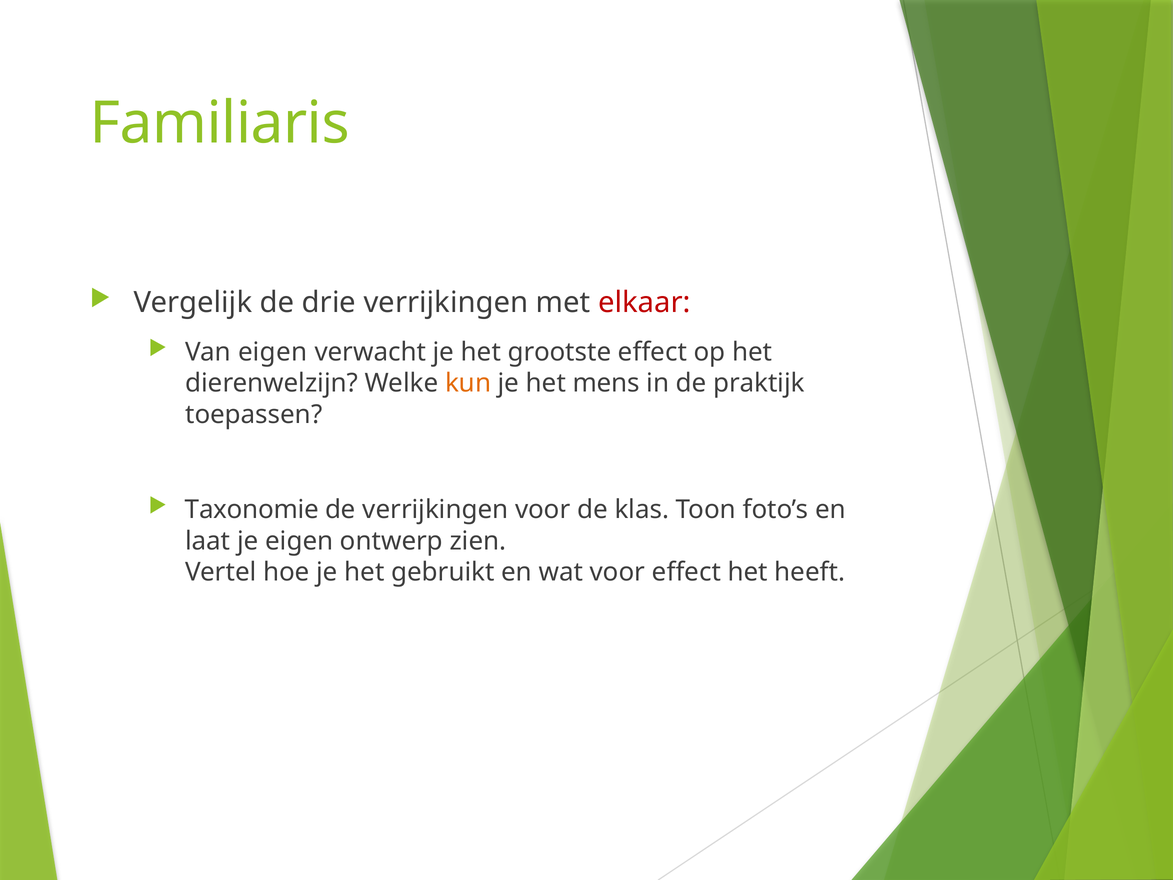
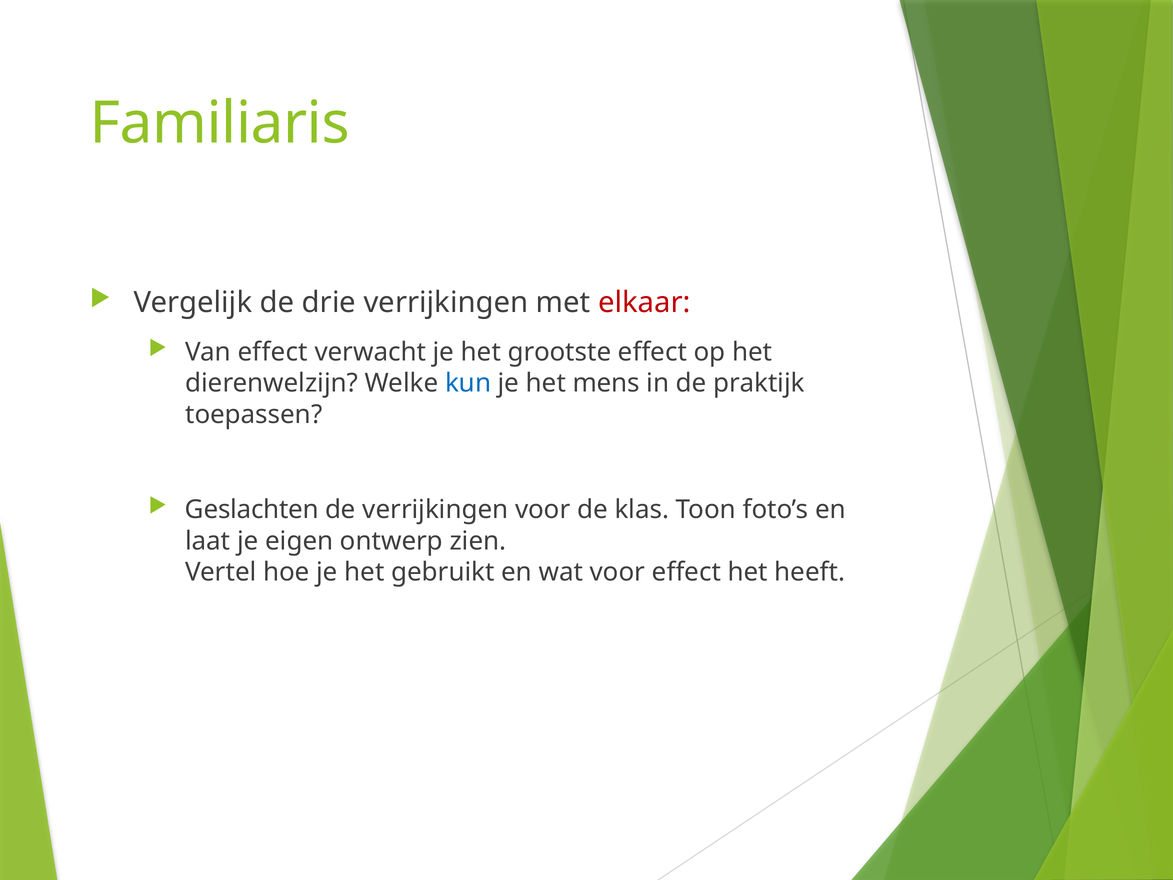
Van eigen: eigen -> effect
kun colour: orange -> blue
Taxonomie: Taxonomie -> Geslachten
